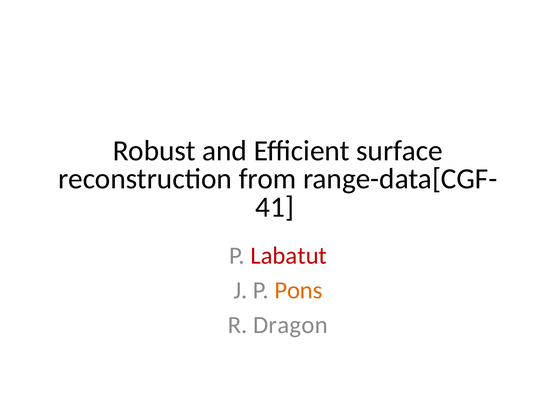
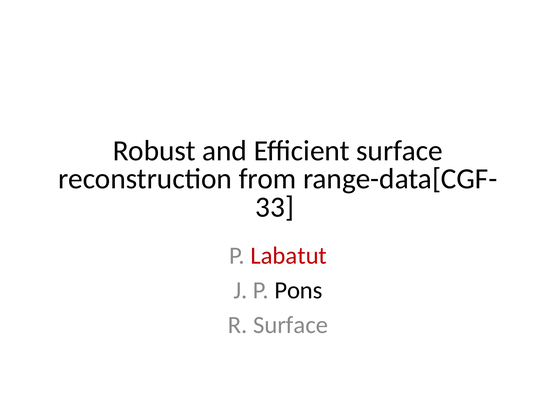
41: 41 -> 33
Pons colour: orange -> black
R Dragon: Dragon -> Surface
